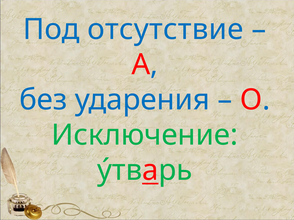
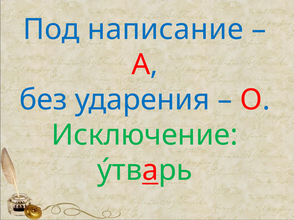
отсутствие: отсутствие -> написание
